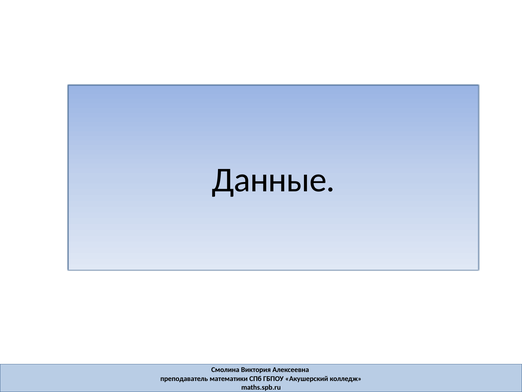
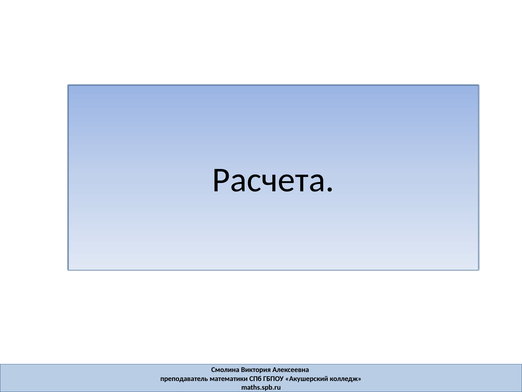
Данные: Данные -> Расчета
